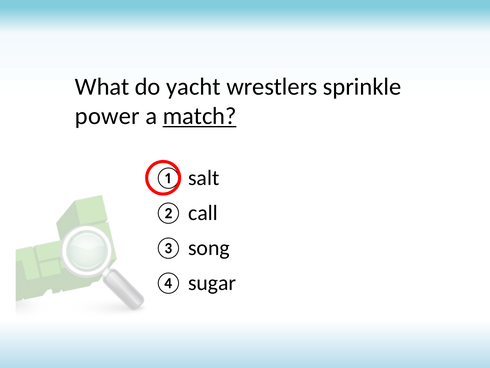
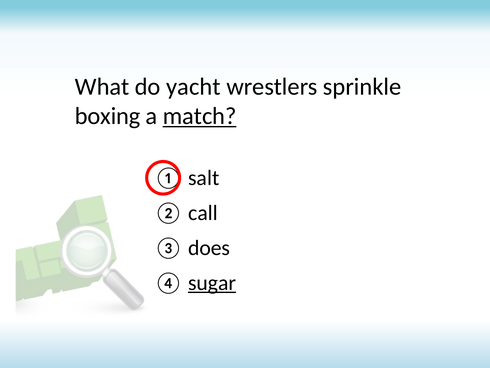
power: power -> boxing
song: song -> does
sugar underline: none -> present
